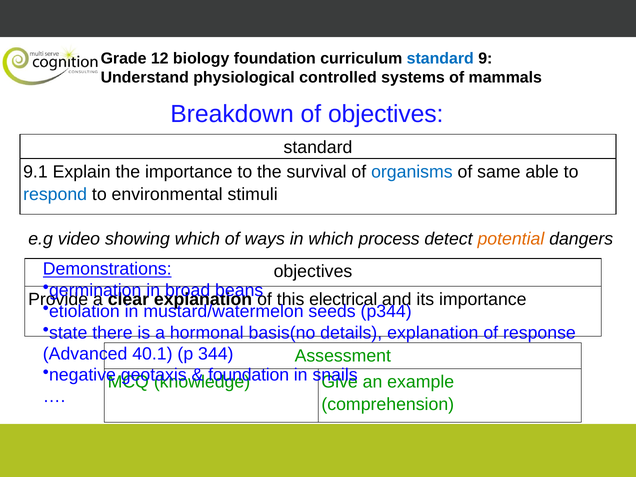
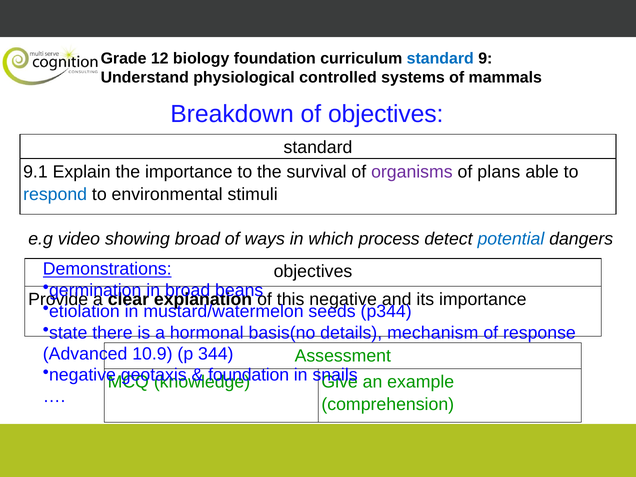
organisms colour: blue -> purple
same: same -> plans
showing which: which -> broad
potential colour: orange -> blue
this electrical: electrical -> negative
details explanation: explanation -> mechanism
40.1: 40.1 -> 10.9
